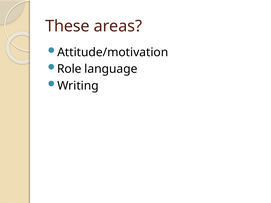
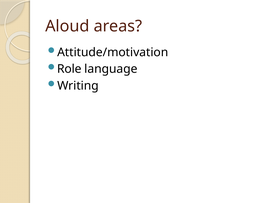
These: These -> Aloud
